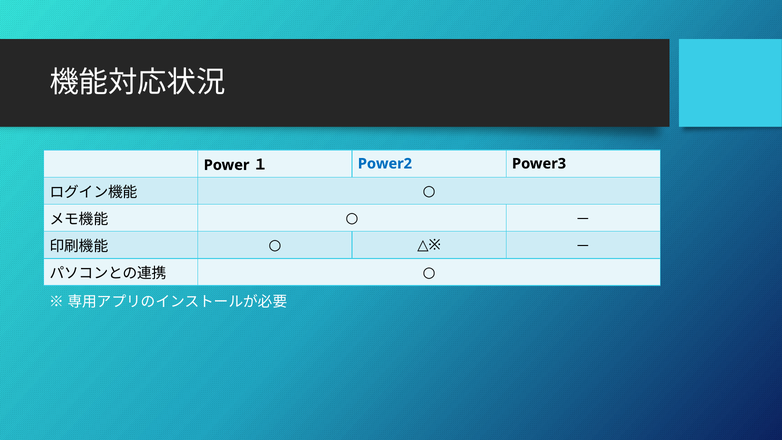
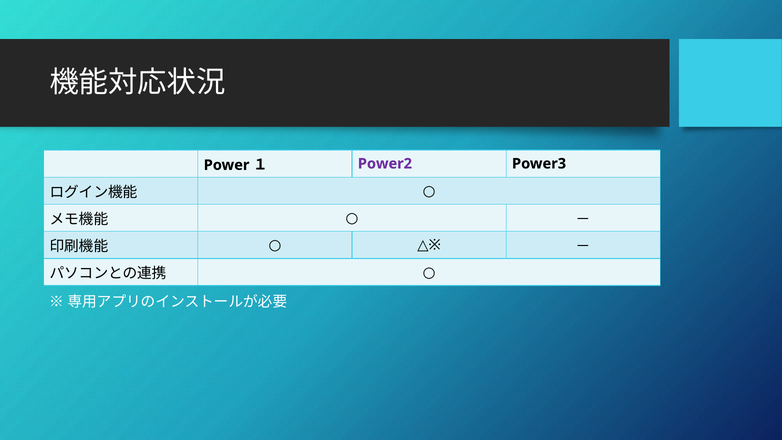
Power2 colour: blue -> purple
